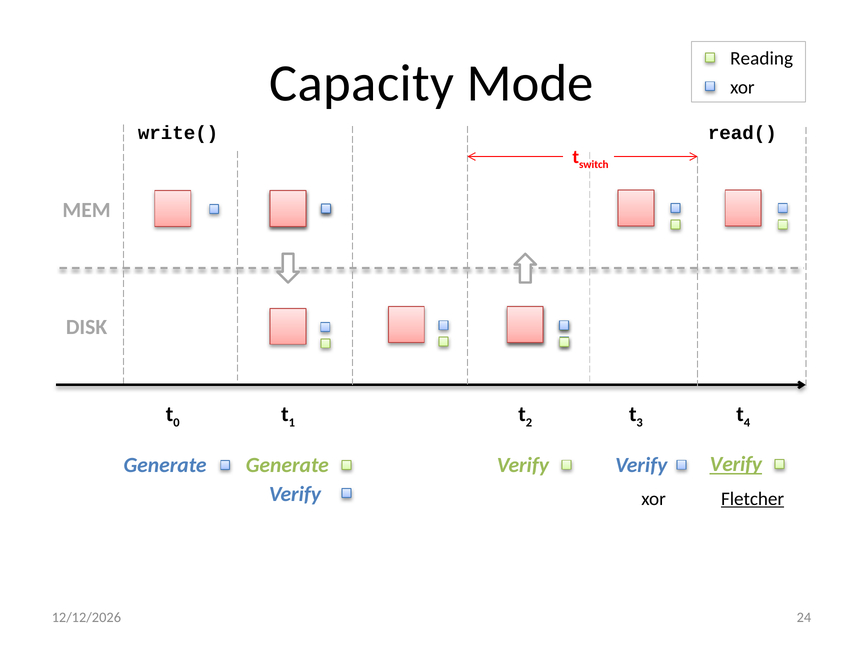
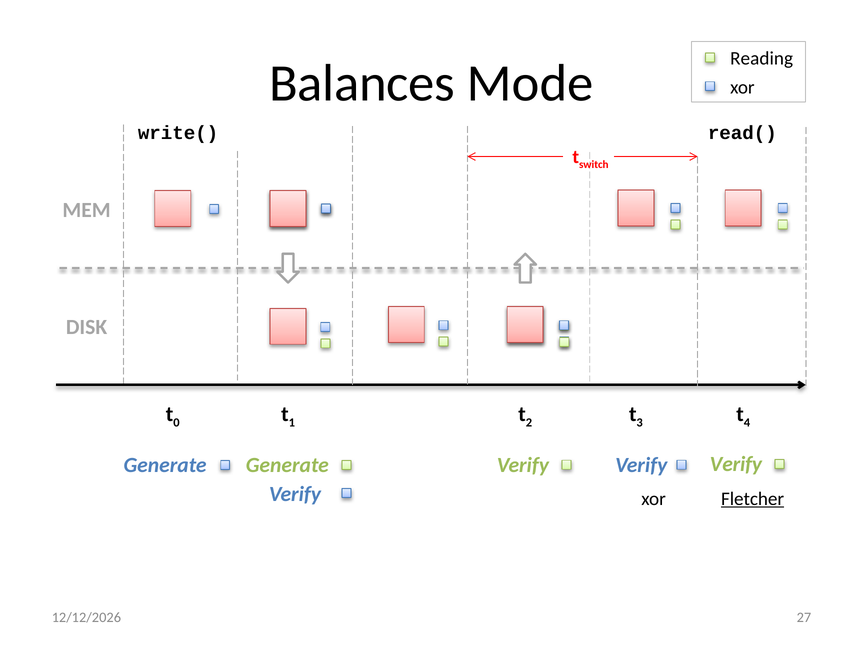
Capacity: Capacity -> Balances
Verify at (736, 465) underline: present -> none
24: 24 -> 27
